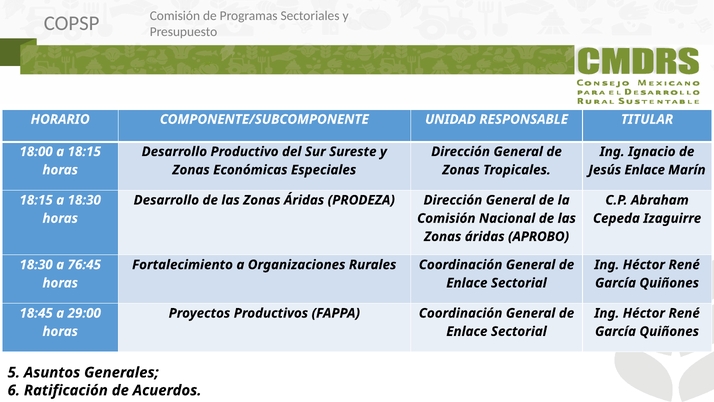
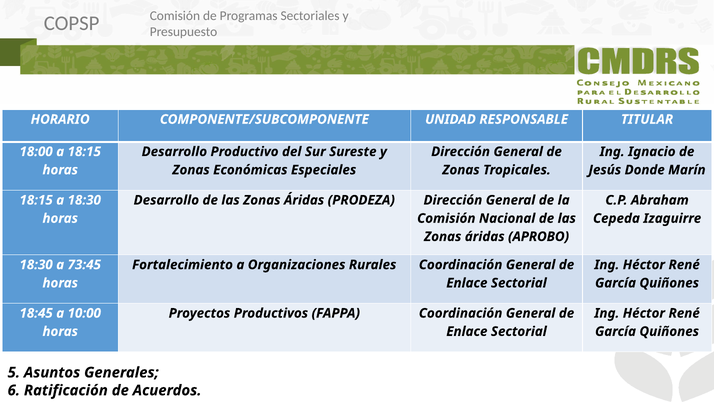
Jesús Enlace: Enlace -> Donde
76:45: 76:45 -> 73:45
29:00: 29:00 -> 10:00
